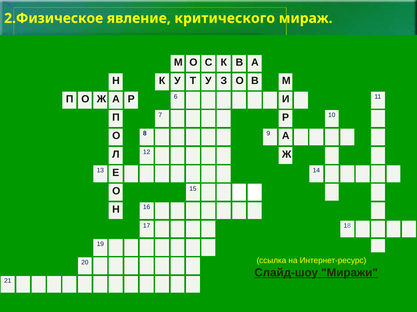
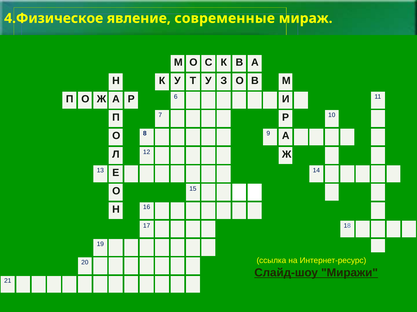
2.Физическое: 2.Физическое -> 4.Физическое
критического: критического -> современные
